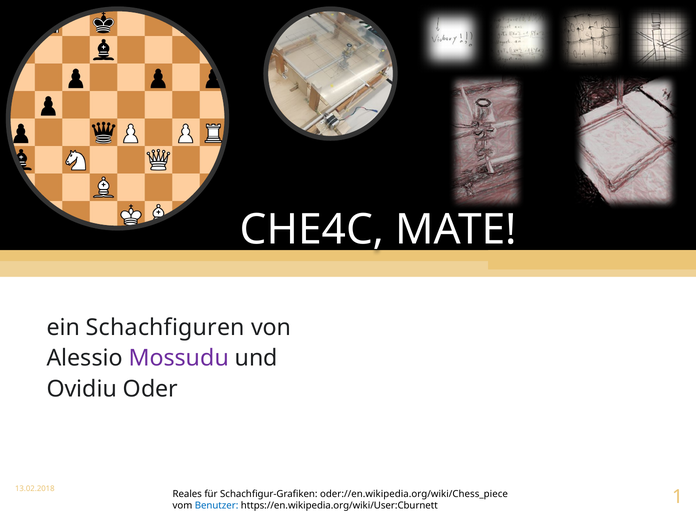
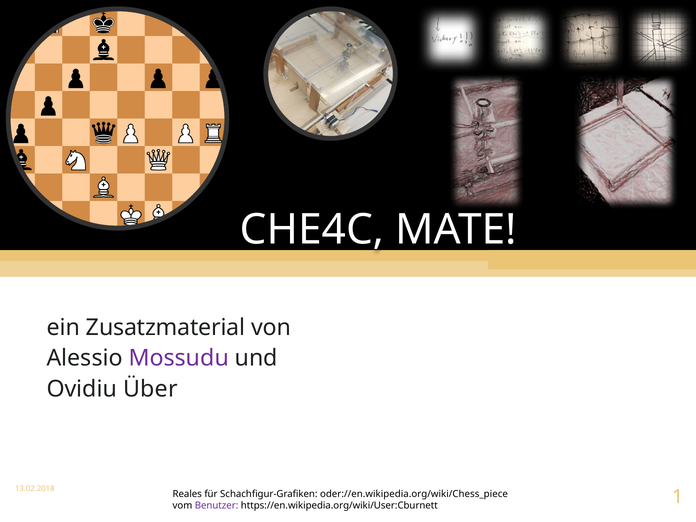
Schachfiguren: Schachfiguren -> Zusatzmaterial
Oder: Oder -> Über
Benutzer colour: blue -> purple
